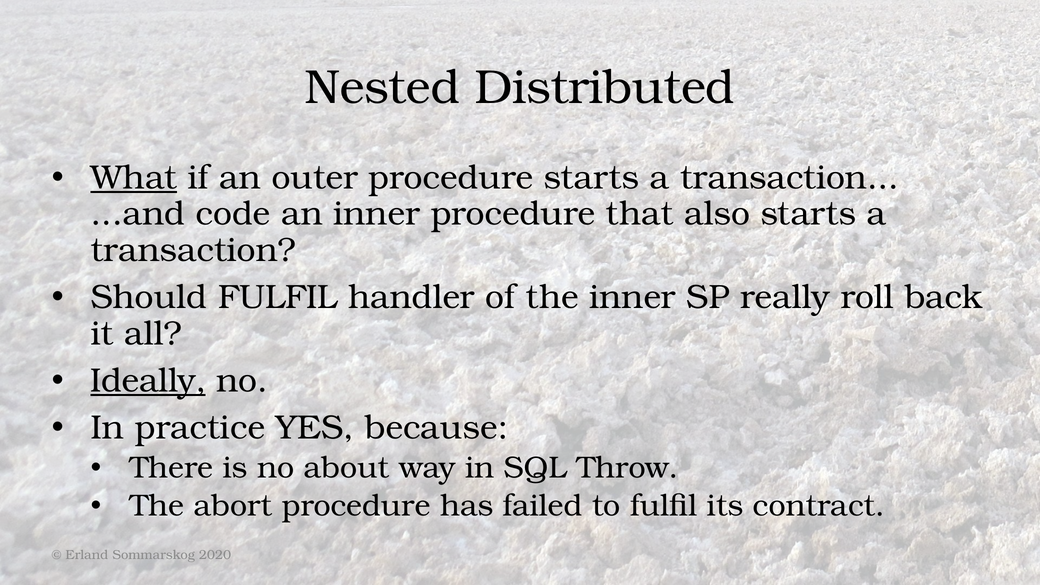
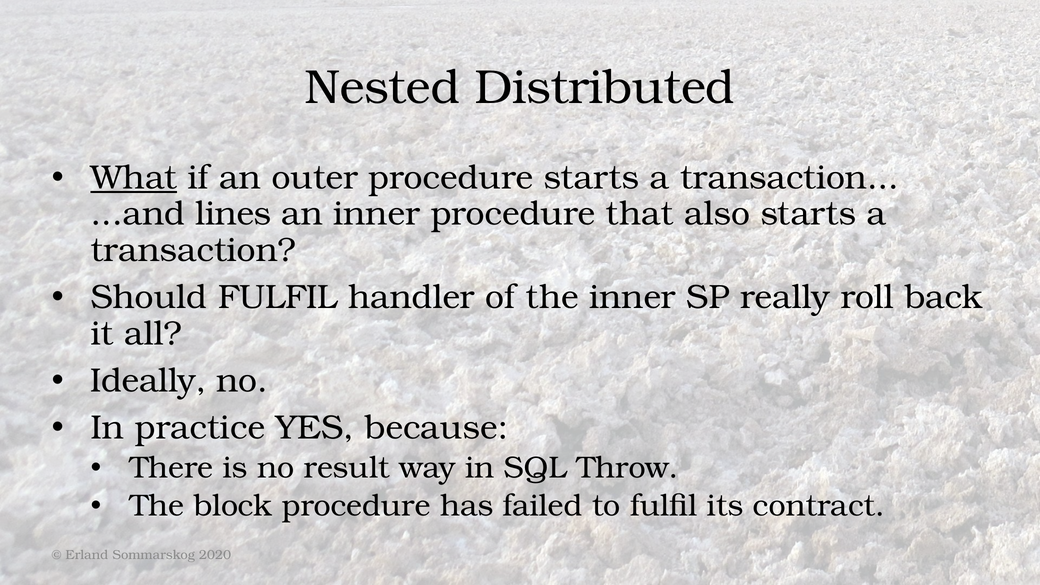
code: code -> lines
Ideally underline: present -> none
about: about -> result
abort: abort -> block
